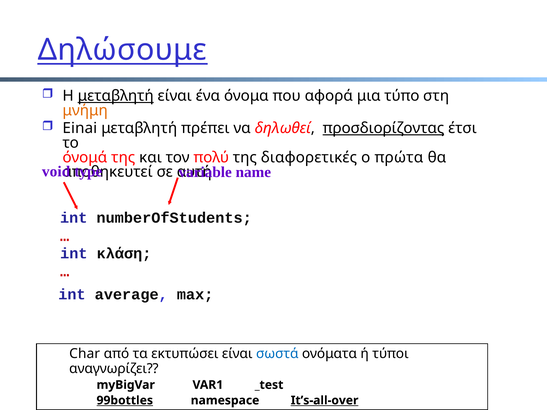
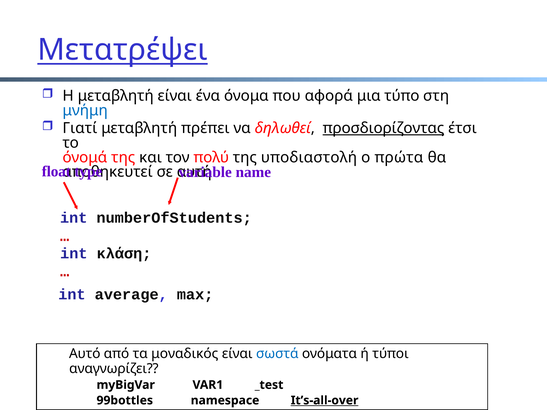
Δηλώσουμε: Δηλώσουμε -> Μετατρέψει
μεταβλητή at (116, 96) underline: present -> none
μνήμη colour: orange -> blue
Einai: Einai -> Γιατί
διαφορετικές: διαφορετικές -> υποδιαστολή
void: void -> float
Char: Char -> Αυτό
εκτυπώσει: εκτυπώσει -> μοναδικός
99bottles underline: present -> none
